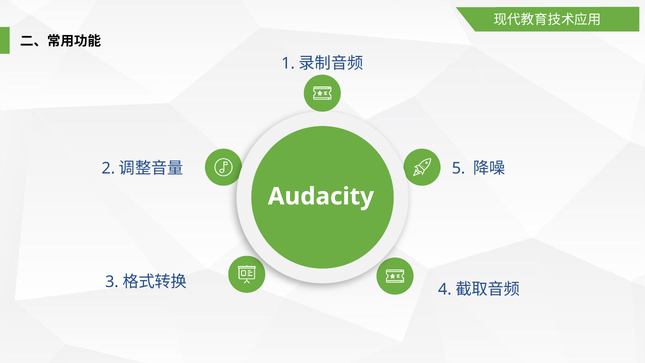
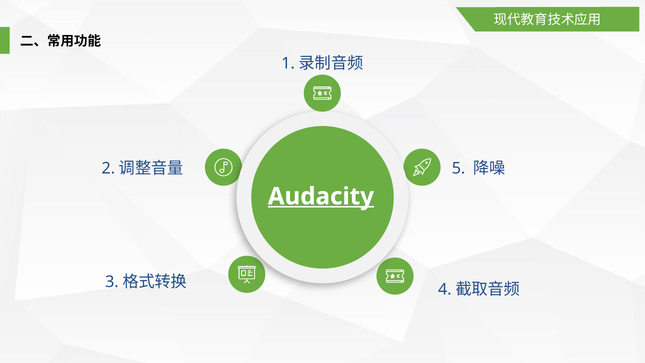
Audacity underline: none -> present
